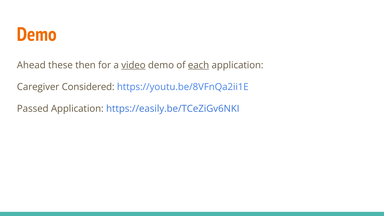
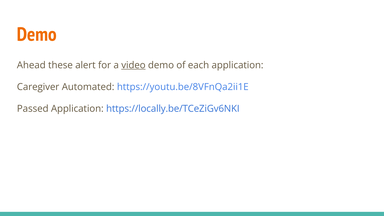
then: then -> alert
each underline: present -> none
Considered: Considered -> Automated
https://easily.be/TCeZiGv6NKI: https://easily.be/TCeZiGv6NKI -> https://locally.be/TCeZiGv6NKI
